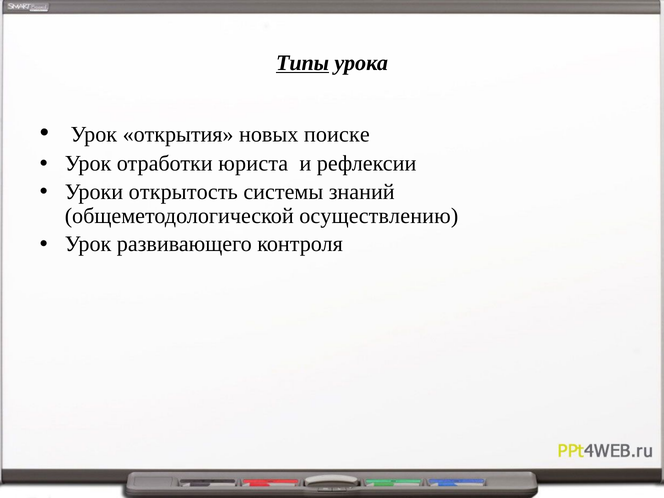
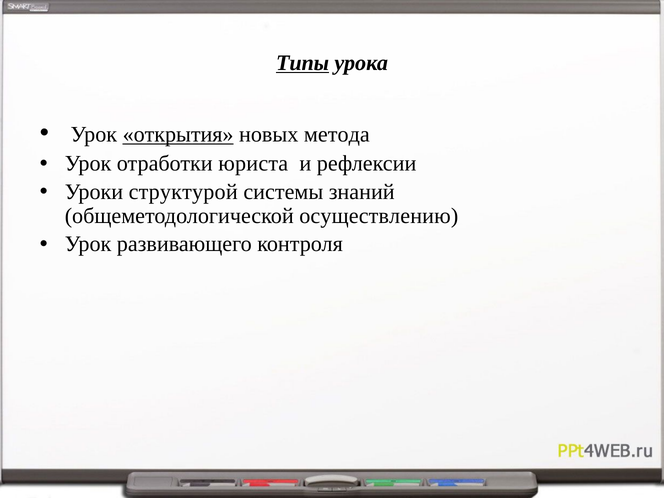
открытия underline: none -> present
поиске: поиске -> метода
открытость: открытость -> структурой
